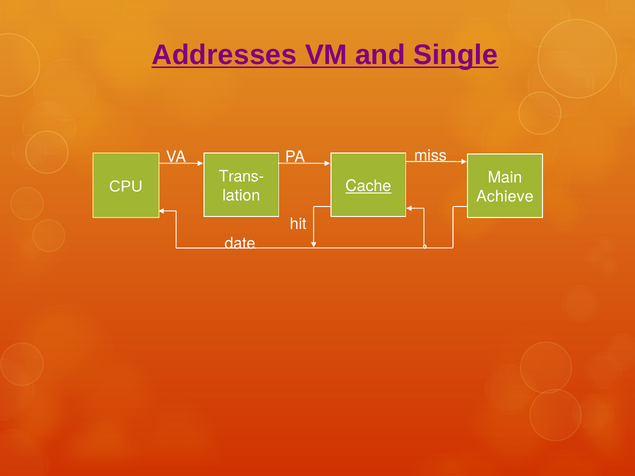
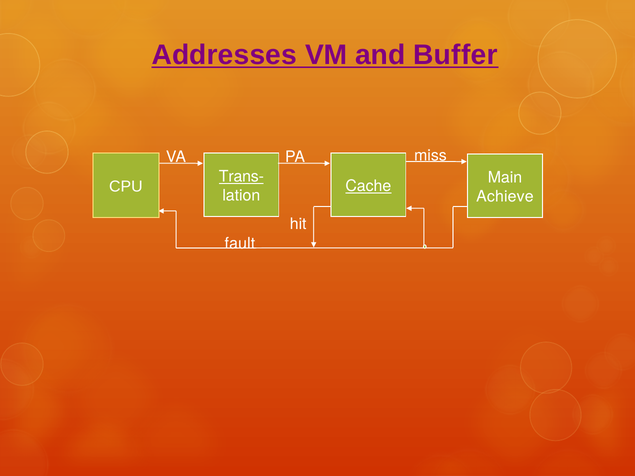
Single: Single -> Buffer
Trans- underline: none -> present
date: date -> fault
